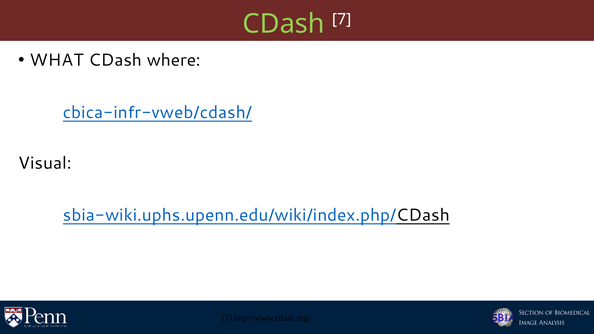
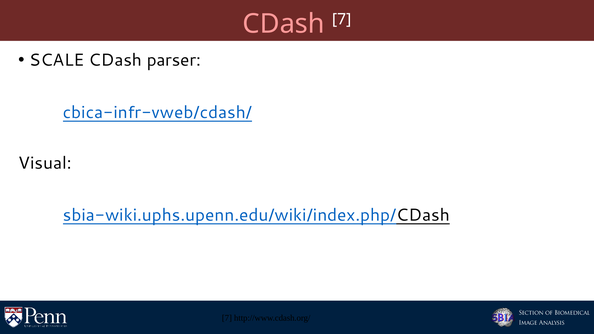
CDash at (284, 24) colour: light green -> pink
WHAT: WHAT -> SCALE
where: where -> parser
